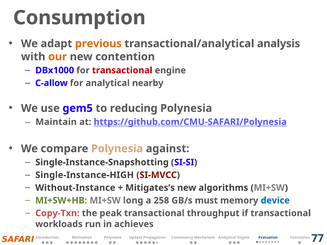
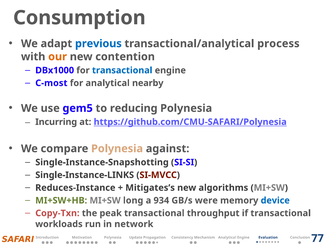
previous colour: orange -> blue
analysis: analysis -> process
transactional at (122, 70) colour: red -> blue
C-allow: C-allow -> C-most
Maintain: Maintain -> Incurring
Single-Instance-HIGH: Single-Instance-HIGH -> Single-Instance-LINKS
Without-Instance: Without-Instance -> Reduces-Instance
258: 258 -> 934
must: must -> were
achieves: achieves -> network
